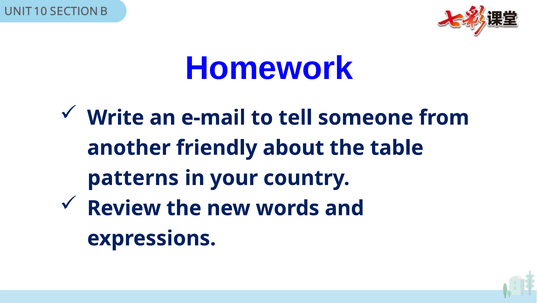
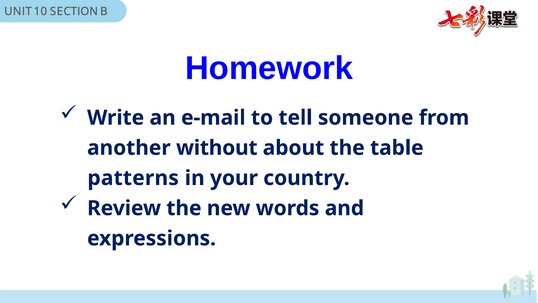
friendly: friendly -> without
